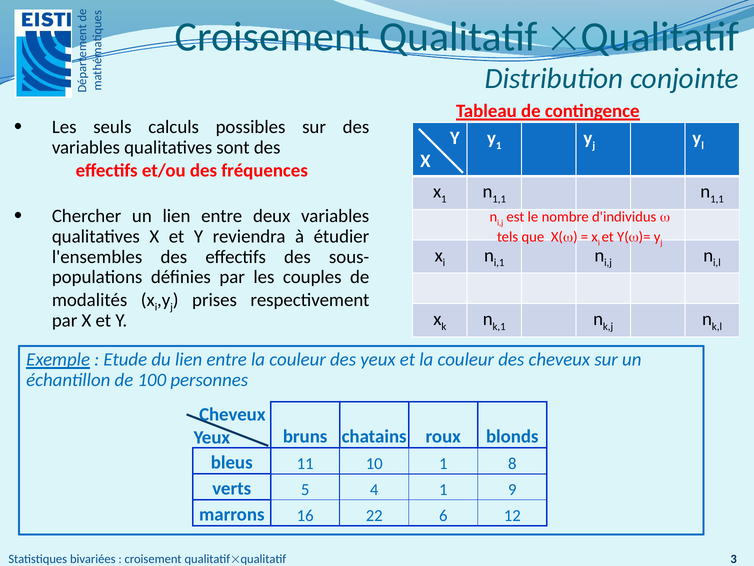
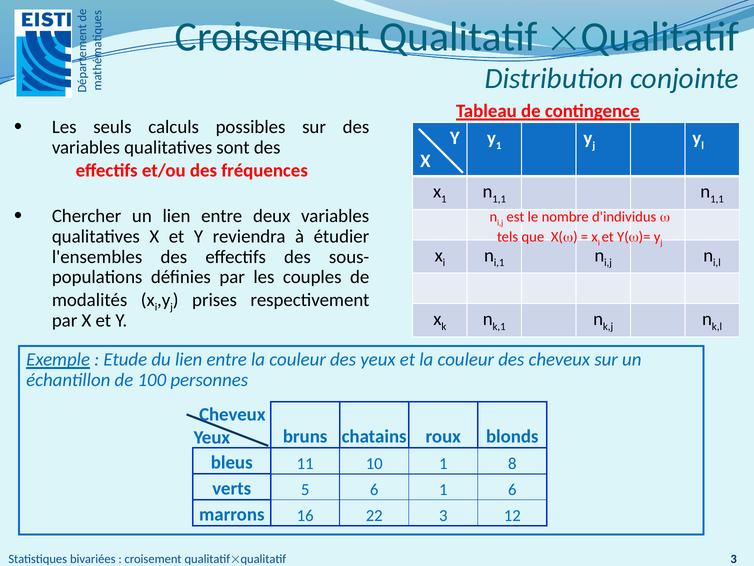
5 4: 4 -> 6
1 9: 9 -> 6
22 6: 6 -> 3
